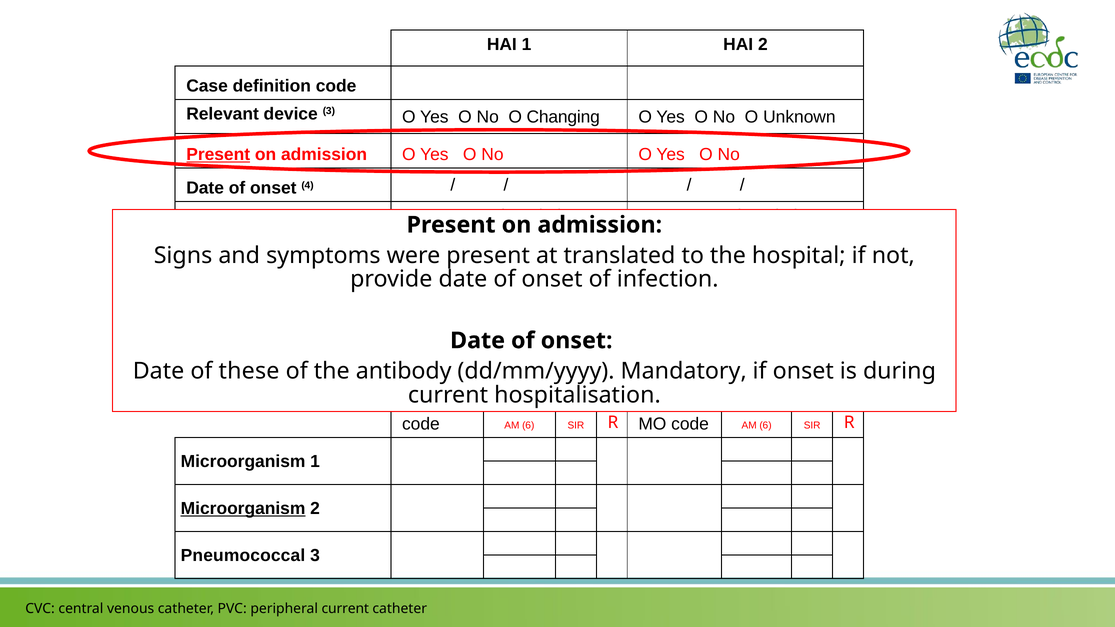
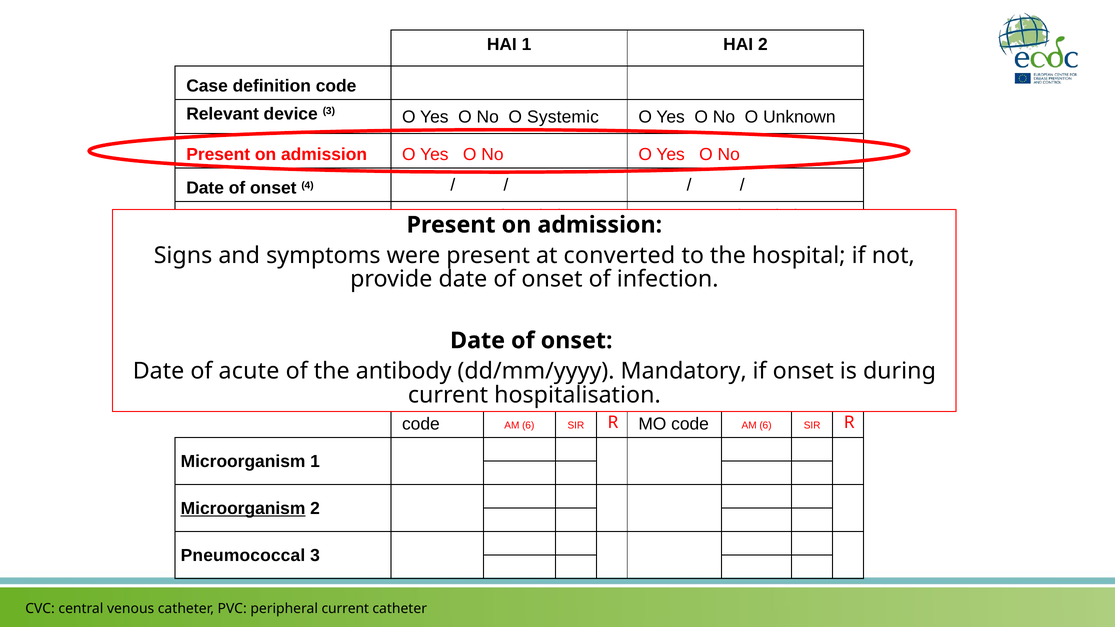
Changing: Changing -> Systemic
Present at (218, 155) underline: present -> none
translated: translated -> converted
these: these -> acute
